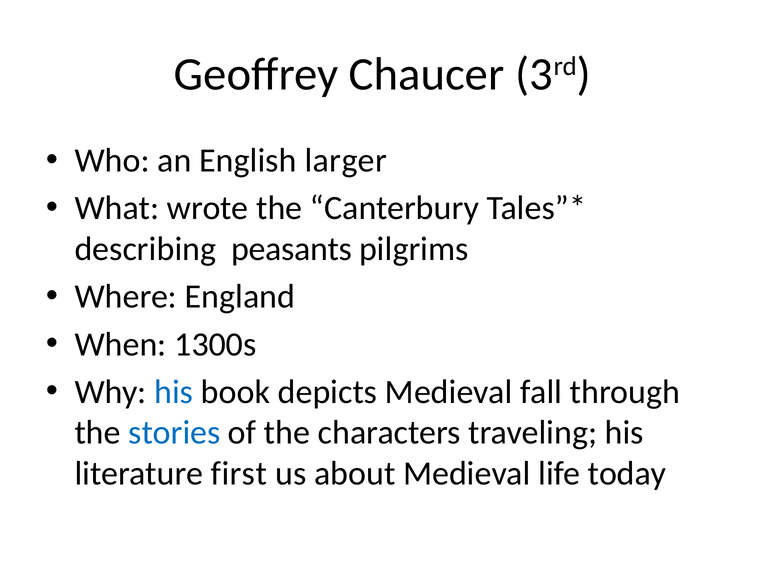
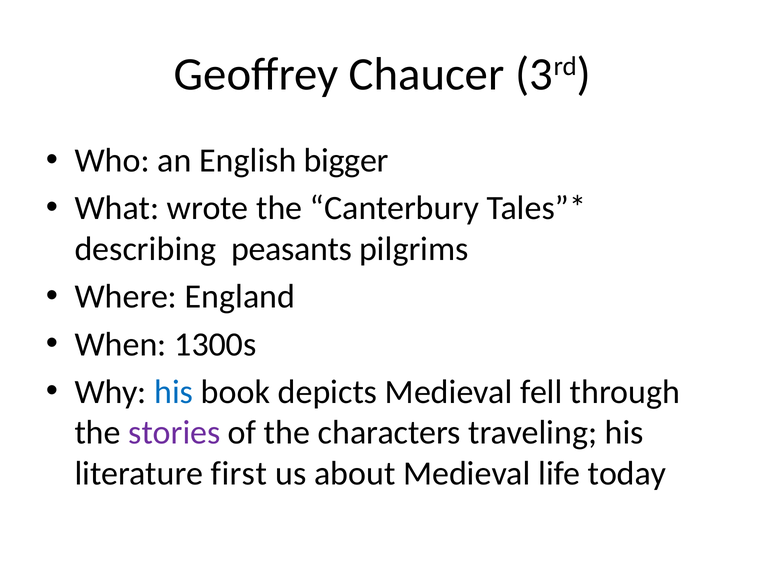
larger: larger -> bigger
fall: fall -> fell
stories colour: blue -> purple
